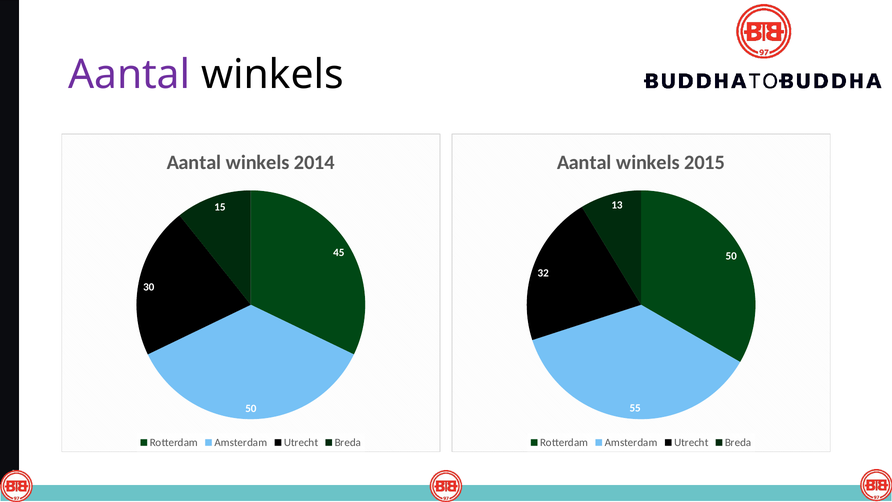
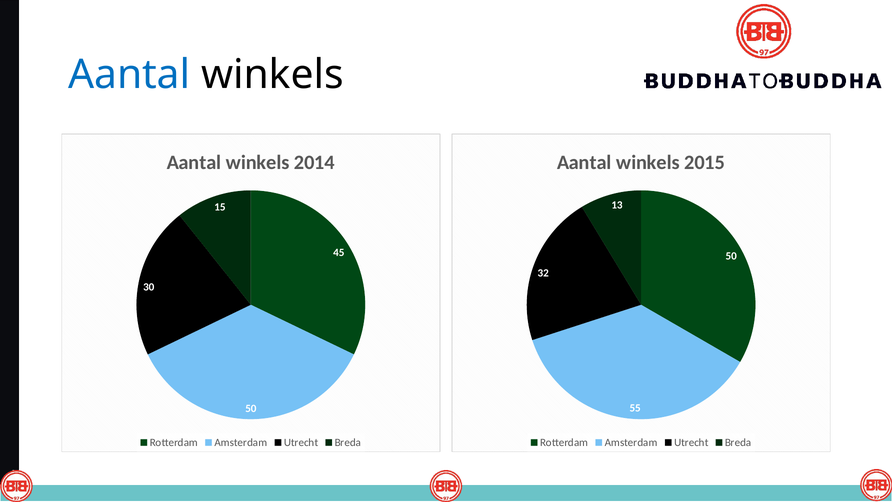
Aantal at (129, 75) colour: purple -> blue
